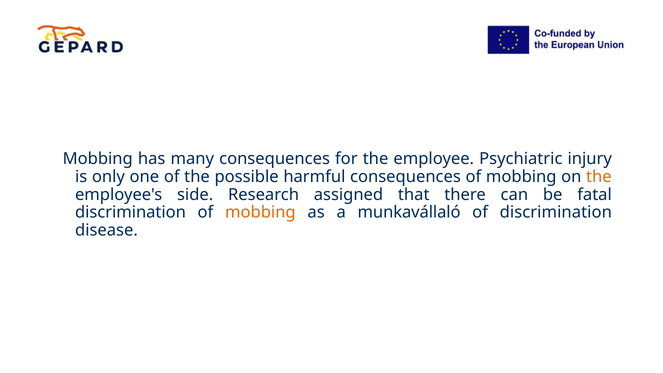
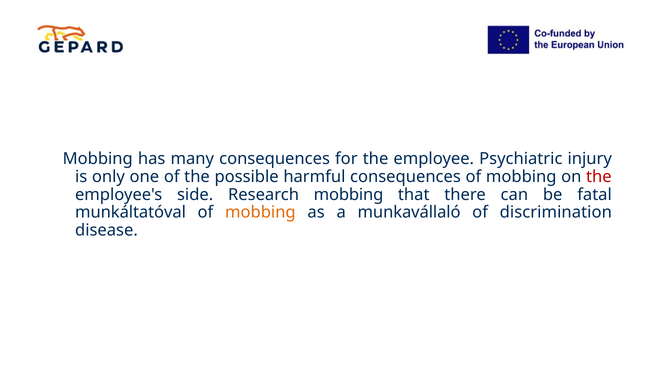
the at (599, 177) colour: orange -> red
Research assigned: assigned -> mobbing
discrimination at (130, 212): discrimination -> munkáltatóval
